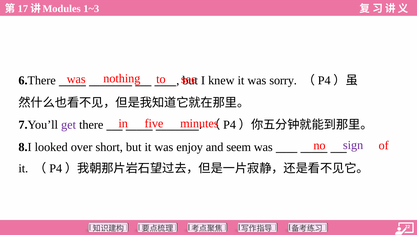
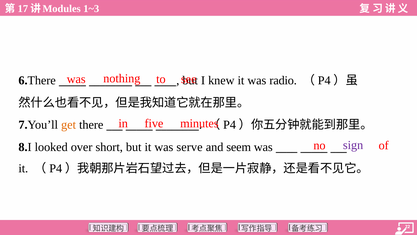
sorry: sorry -> radio
get colour: purple -> orange
enjoy: enjoy -> serve
